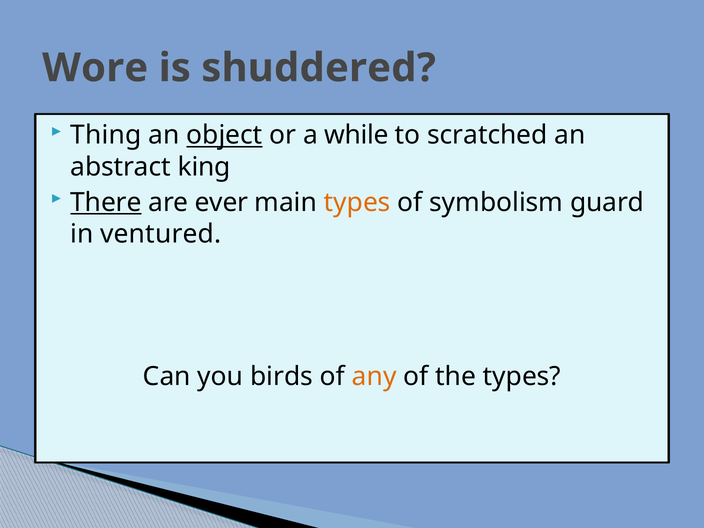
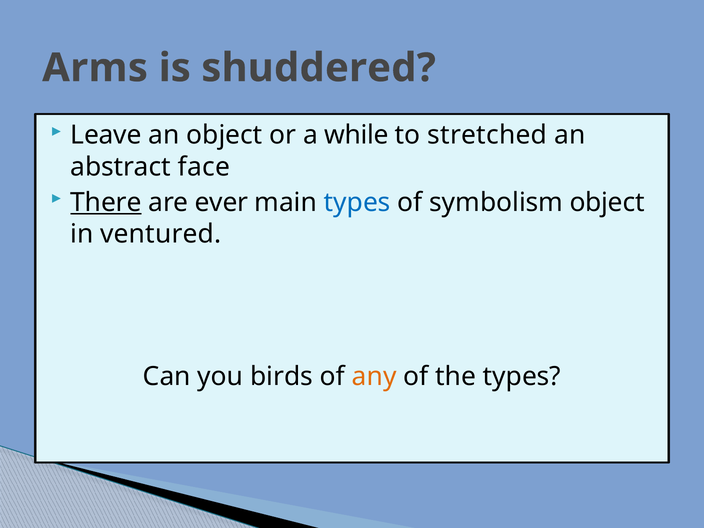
Wore: Wore -> Arms
Thing: Thing -> Leave
object at (224, 135) underline: present -> none
scratched: scratched -> stretched
king: king -> face
types at (357, 203) colour: orange -> blue
symbolism guard: guard -> object
